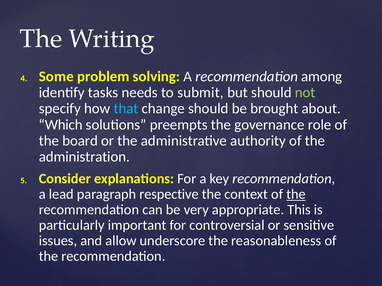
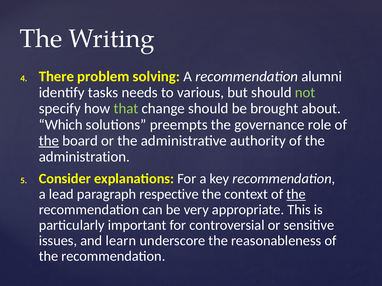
Some: Some -> There
among: among -> alumni
submit: submit -> various
that colour: light blue -> light green
the at (49, 141) underline: none -> present
allow: allow -> learn
